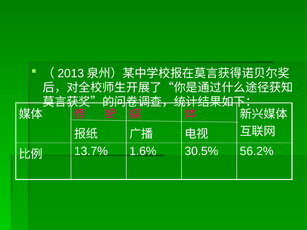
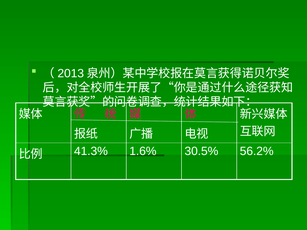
13.7%: 13.7% -> 41.3%
